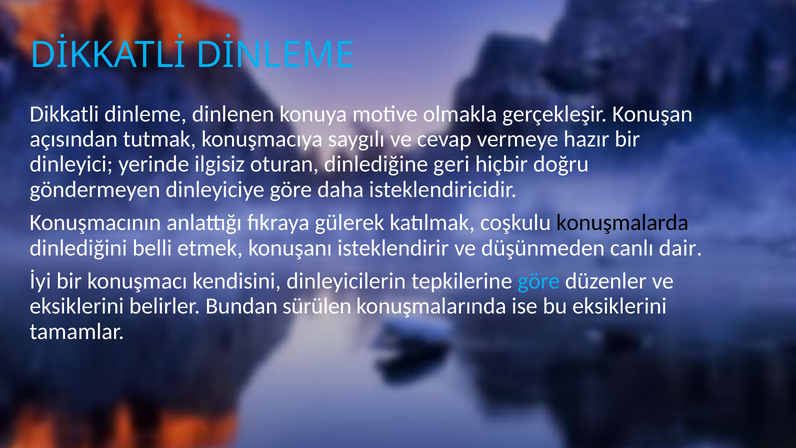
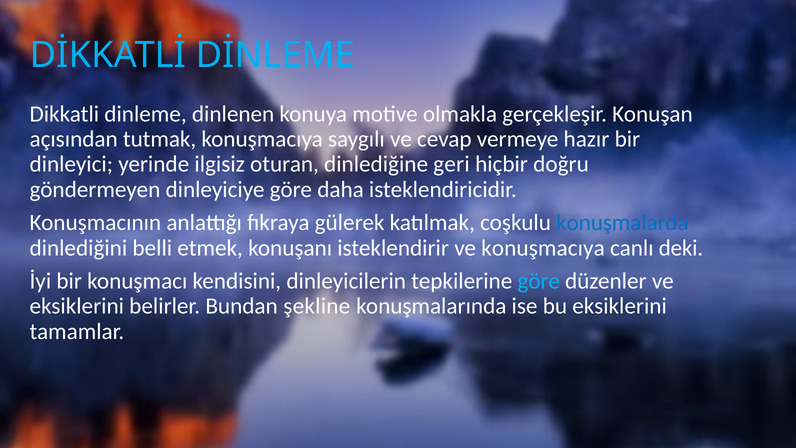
konuşmalarda colour: black -> blue
ve düşünmeden: düşünmeden -> konuşmacıya
dair: dair -> deki
sürülen: sürülen -> şekline
